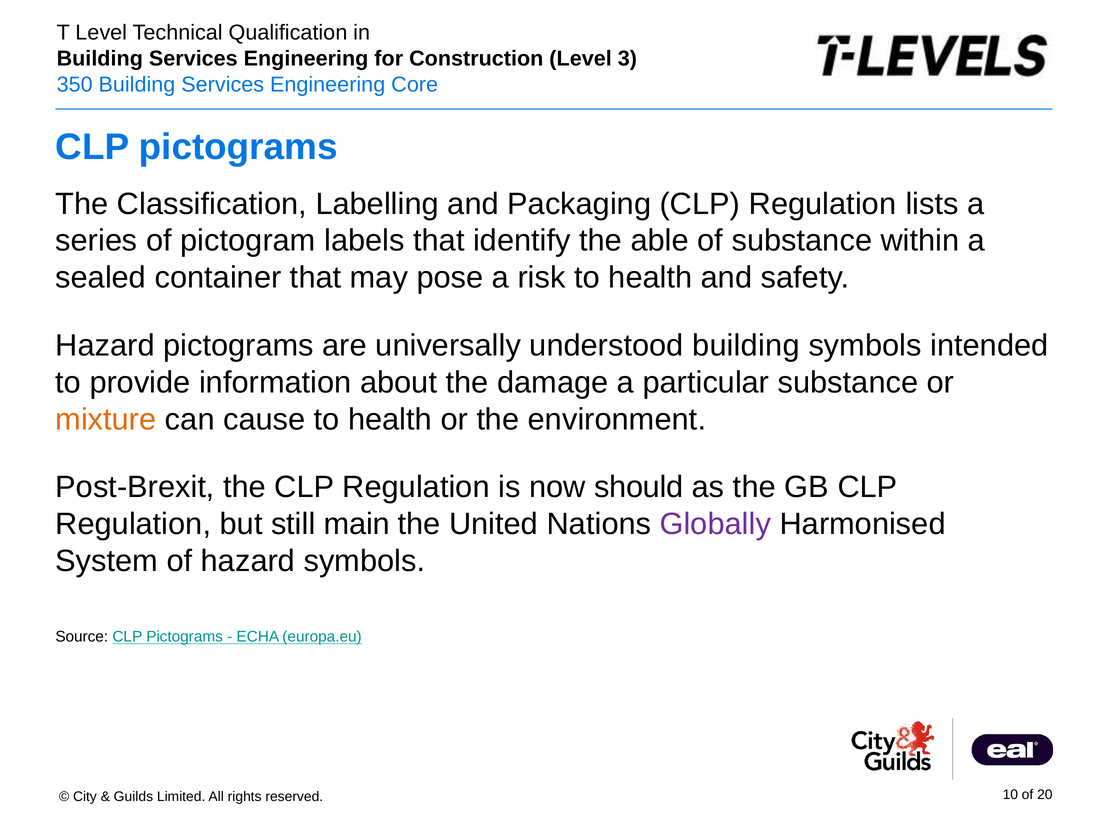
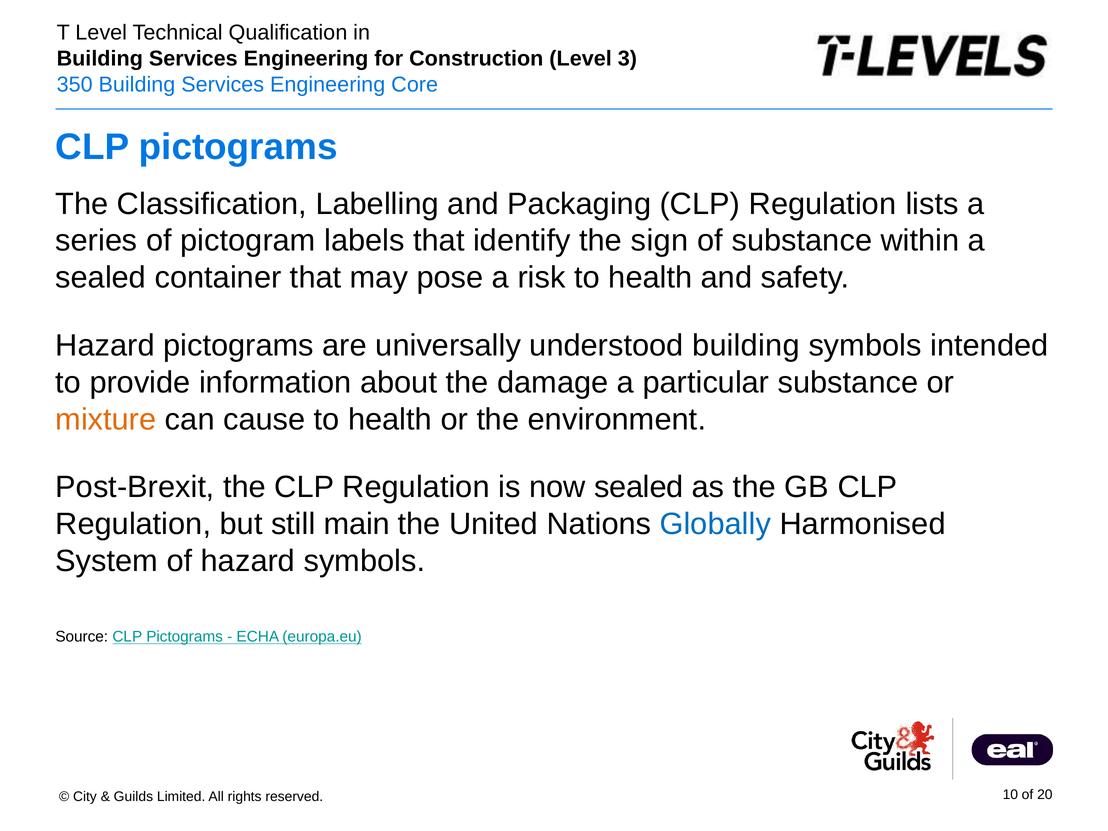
able: able -> sign
now should: should -> sealed
Globally colour: purple -> blue
